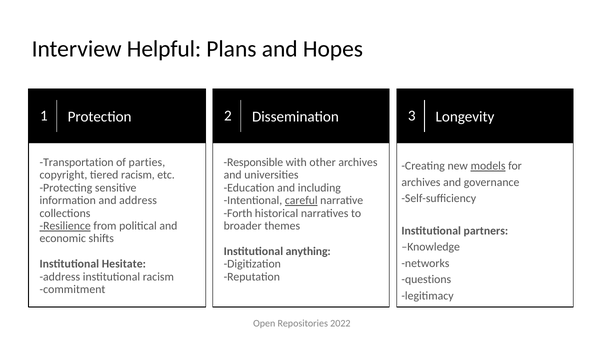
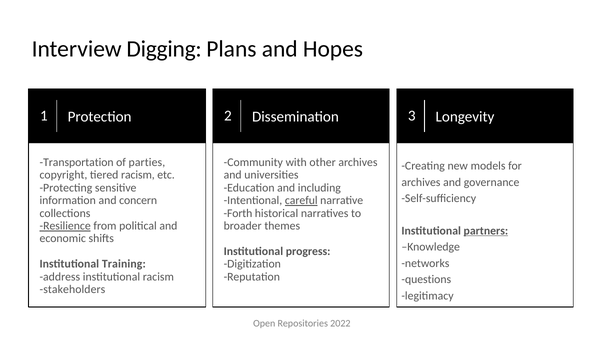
Helpful: Helpful -> Digging
Responsible: Responsible -> Community
models underline: present -> none
and address: address -> concern
partners underline: none -> present
anything: anything -> progress
Hesitate: Hesitate -> Training
commitment: commitment -> stakeholders
